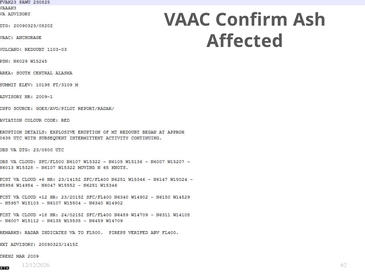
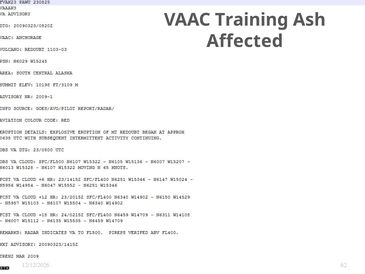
Confirm: Confirm -> Training
